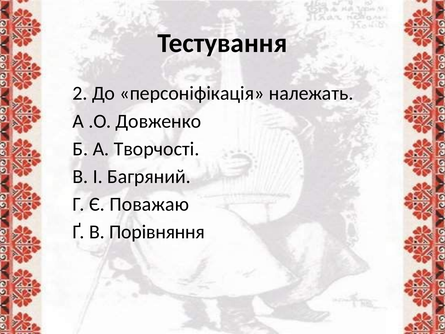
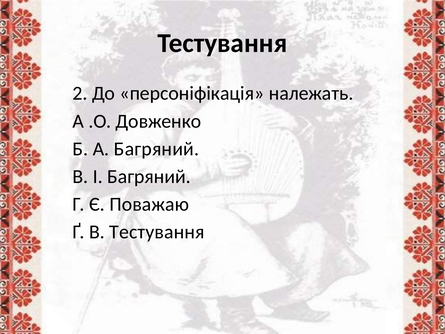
А Творчості: Творчості -> Багряний
В Порівняння: Порівняння -> Тестування
